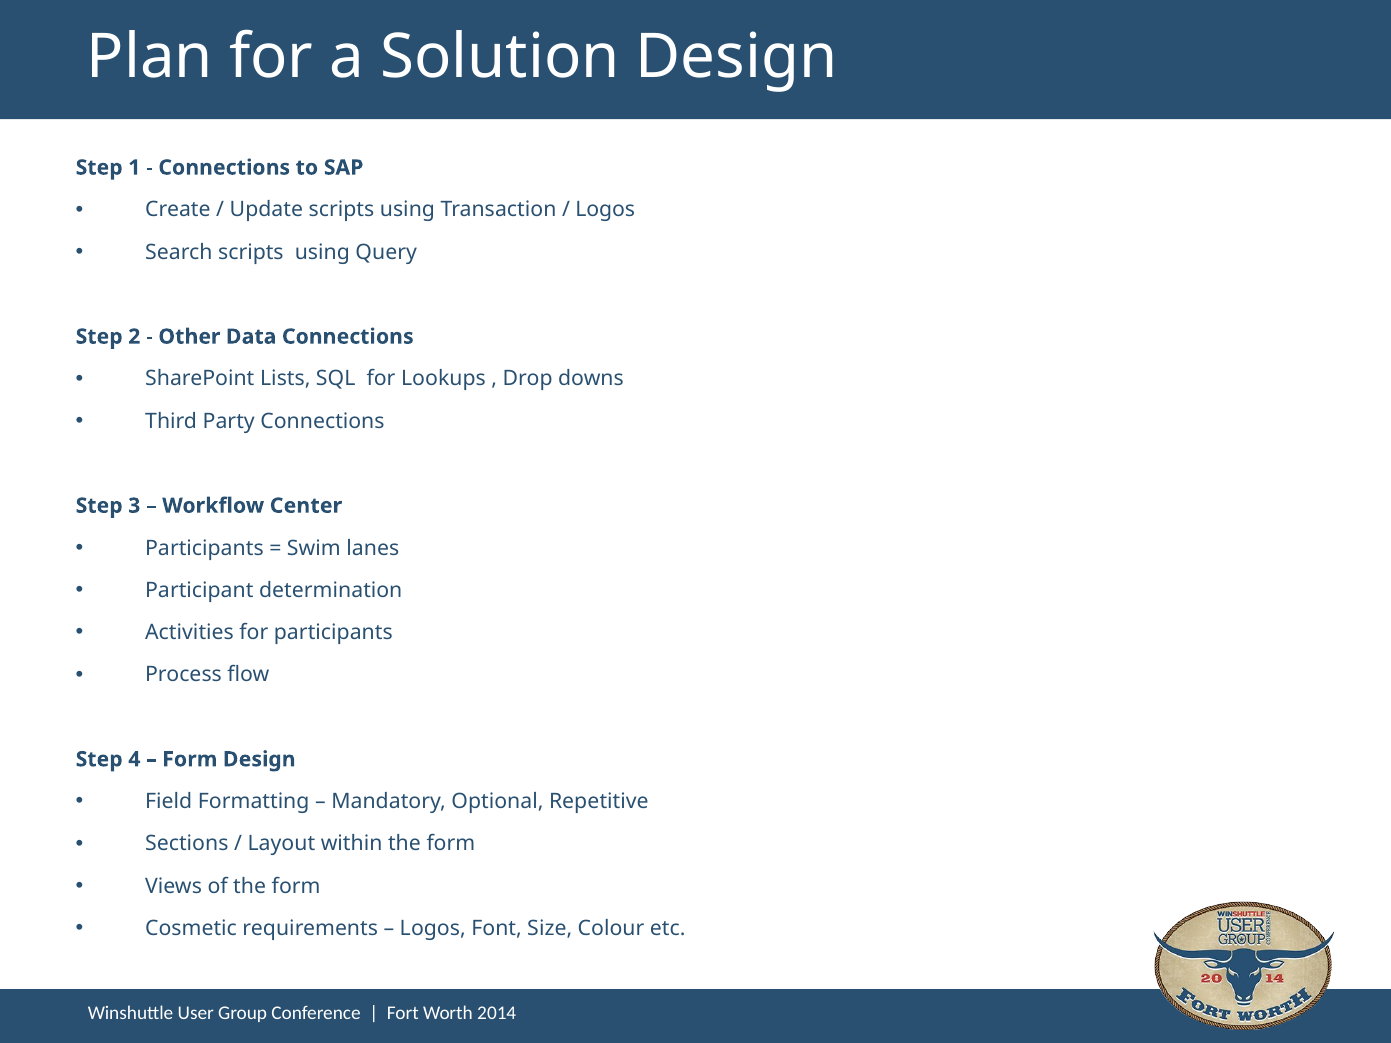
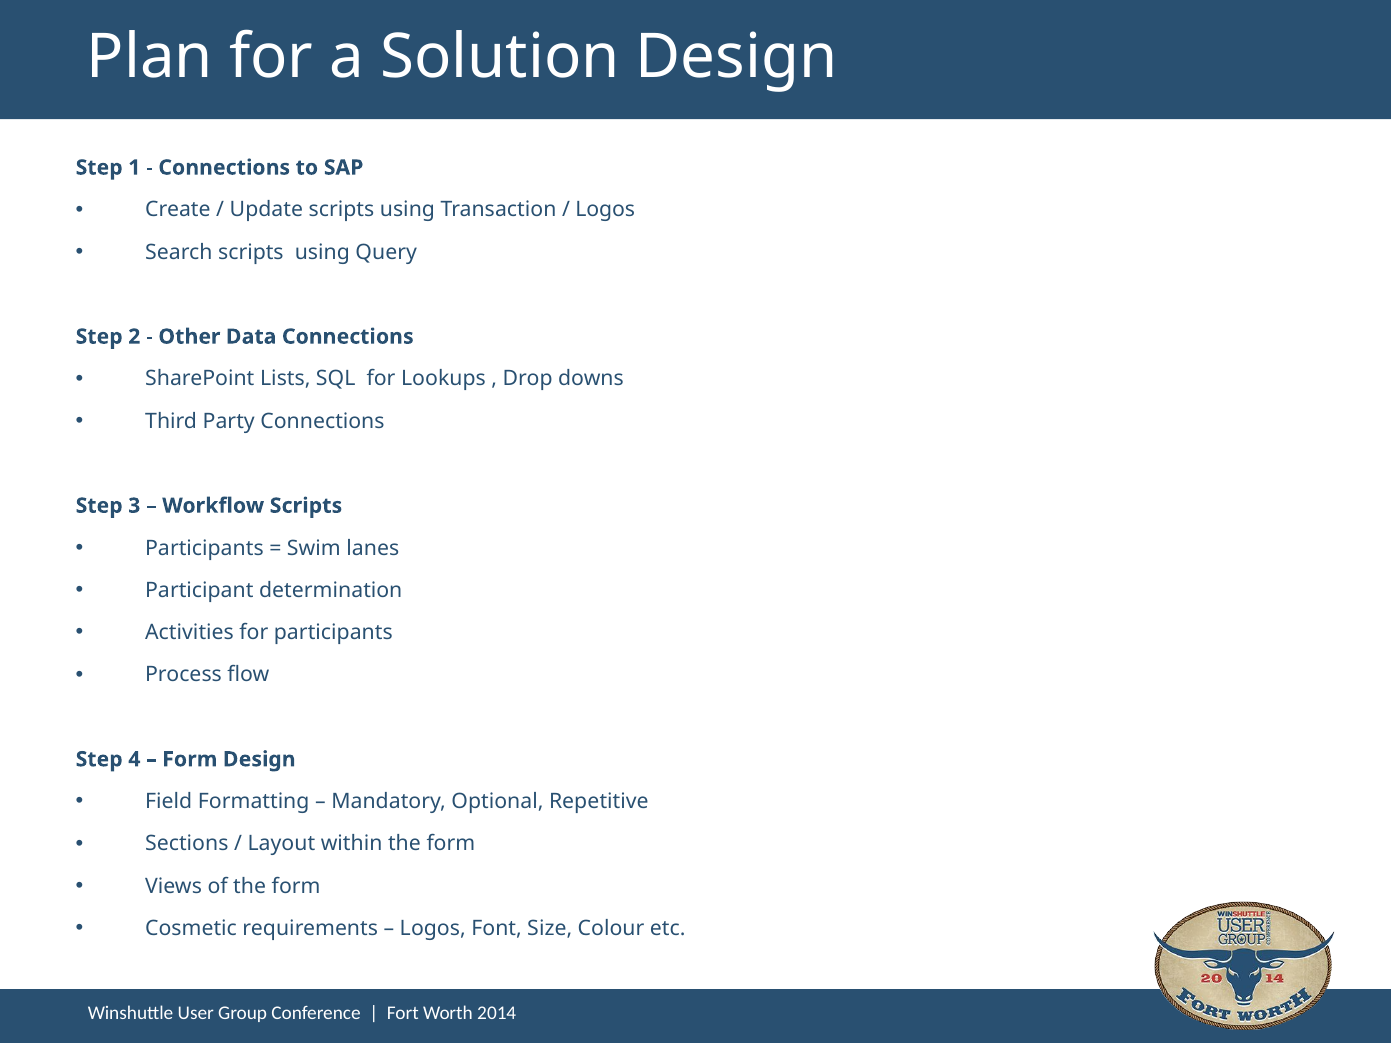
Workflow Center: Center -> Scripts
